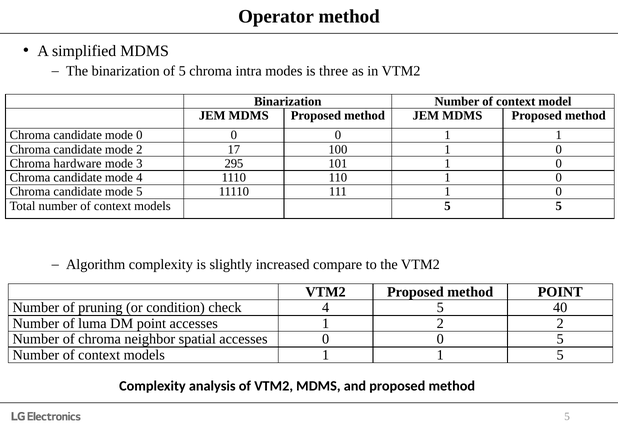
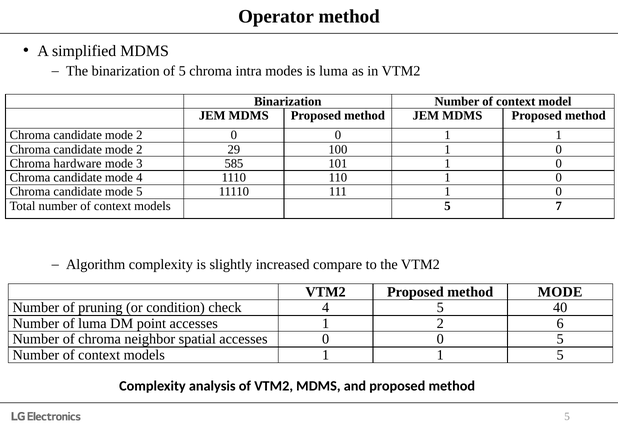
is three: three -> luma
0 at (139, 135): 0 -> 2
17: 17 -> 29
295: 295 -> 585
5 5: 5 -> 7
method POINT: POINT -> MODE
2 2: 2 -> 6
